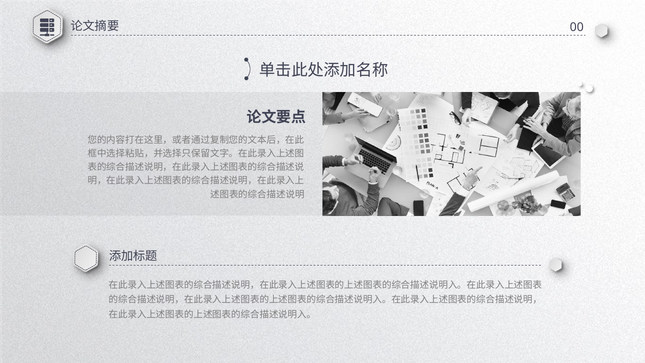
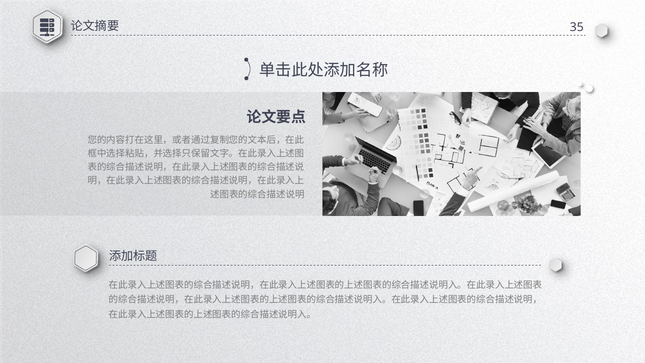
00: 00 -> 35
